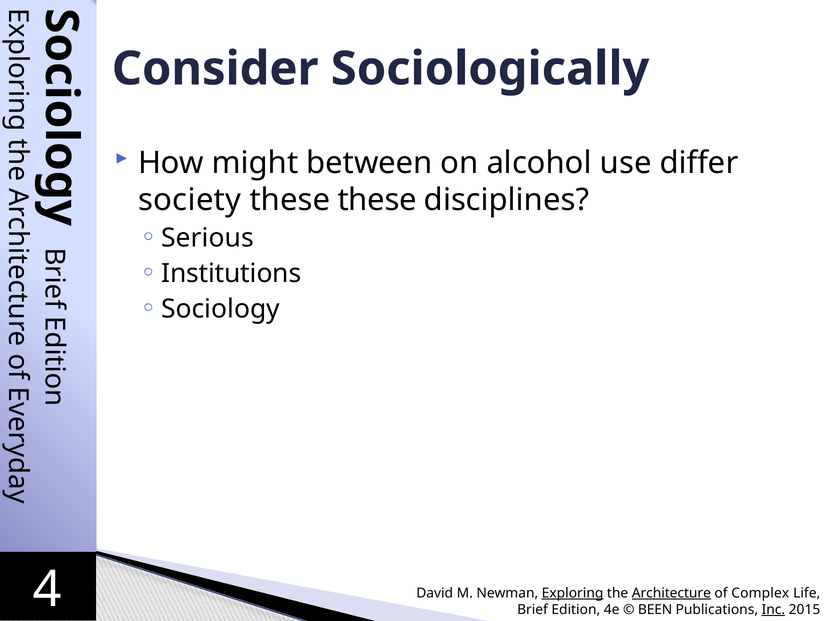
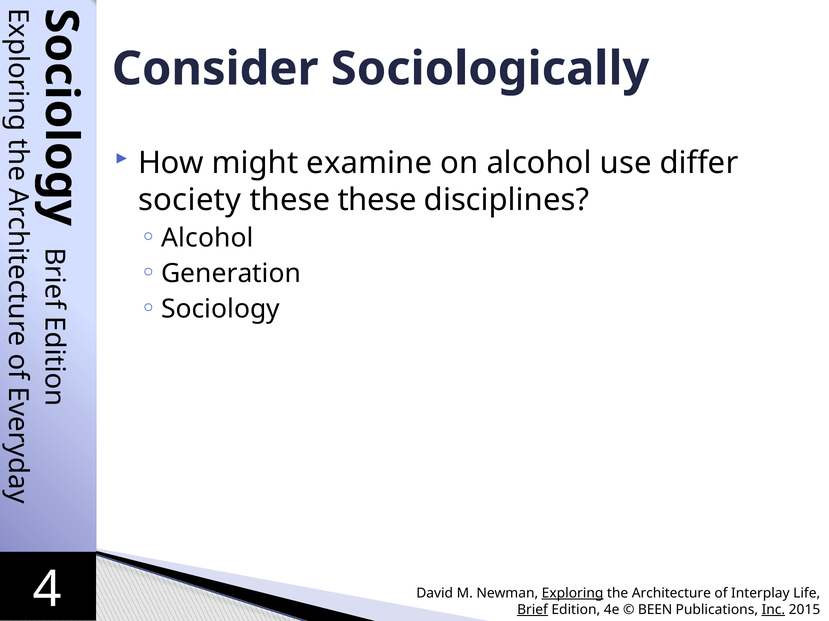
between: between -> examine
Serious at (208, 238): Serious -> Alcohol
Institutions: Institutions -> Generation
Architecture underline: present -> none
Complex: Complex -> Interplay
Brief underline: none -> present
